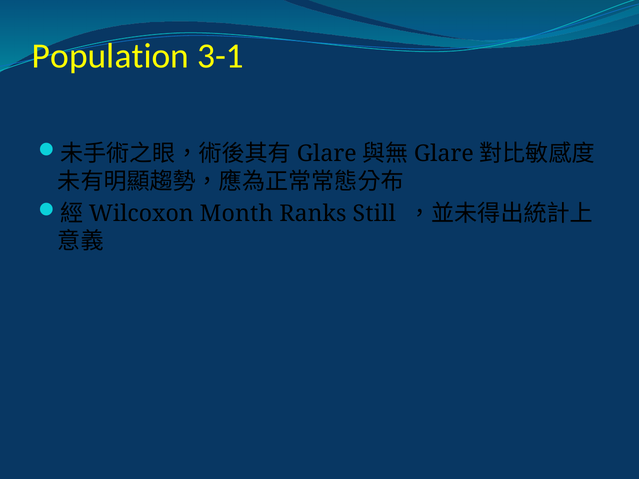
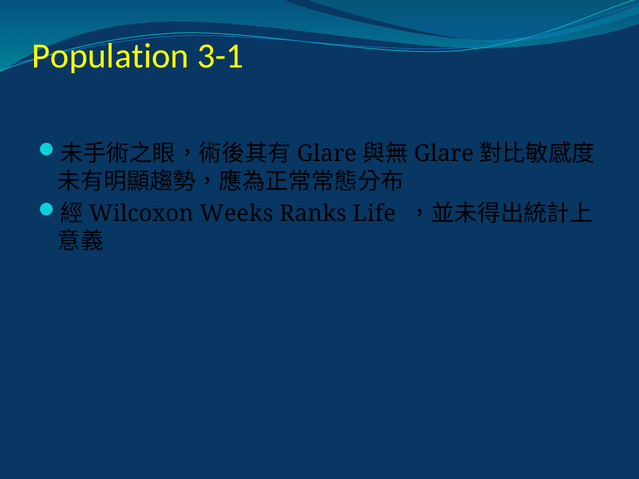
Month: Month -> Weeks
Still: Still -> Life
